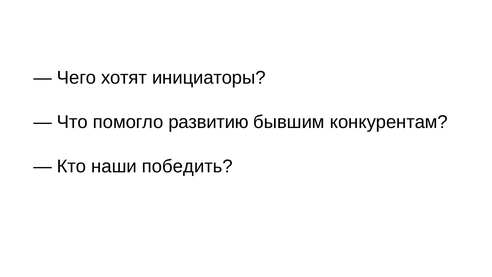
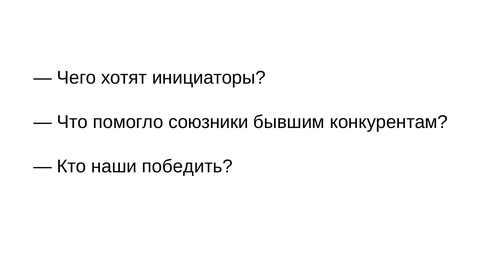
развитию: развитию -> союзники
